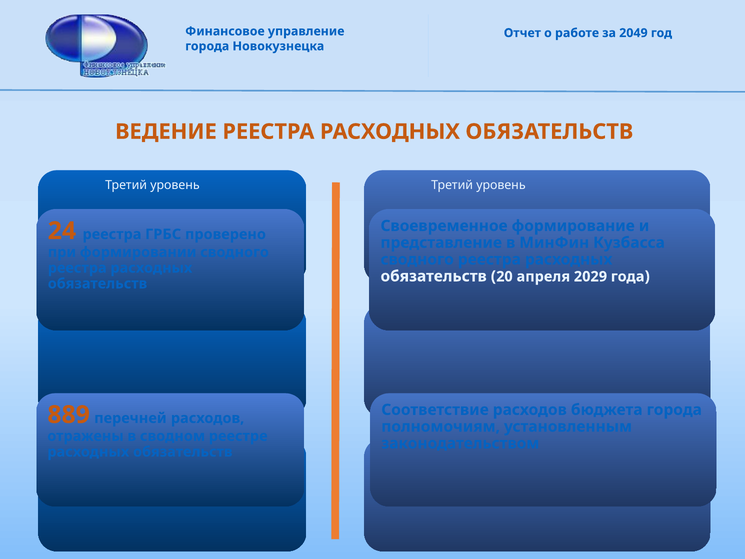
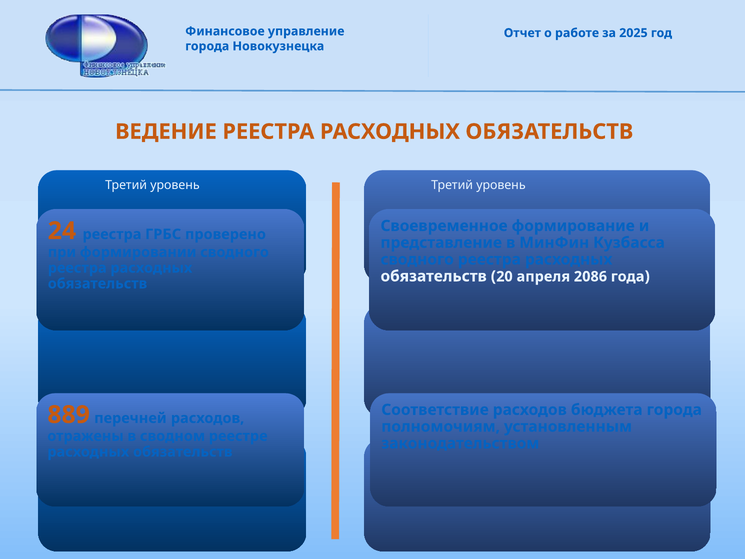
2049: 2049 -> 2025
2029: 2029 -> 2086
